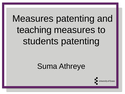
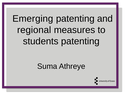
Measures at (33, 19): Measures -> Emerging
teaching: teaching -> regional
